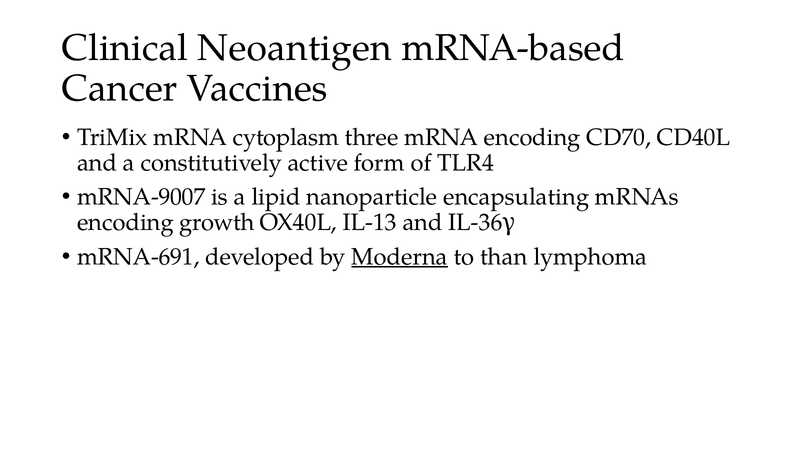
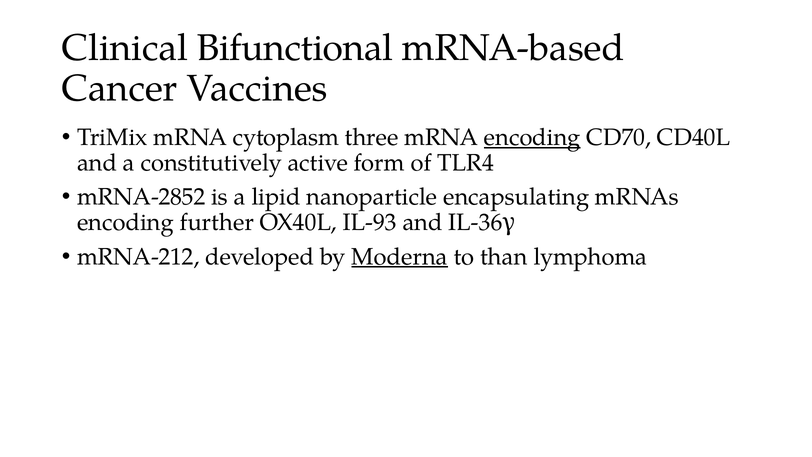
Neoantigen: Neoantigen -> Bifunctional
encoding at (532, 137) underline: none -> present
mRNA-9007: mRNA-9007 -> mRNA-2852
growth: growth -> further
IL-13: IL-13 -> IL-93
mRNA-691: mRNA-691 -> mRNA-212
